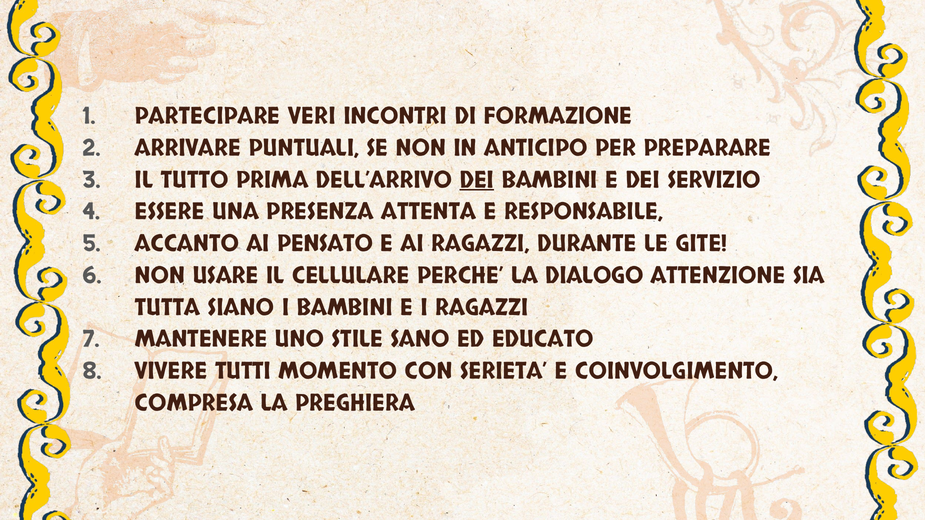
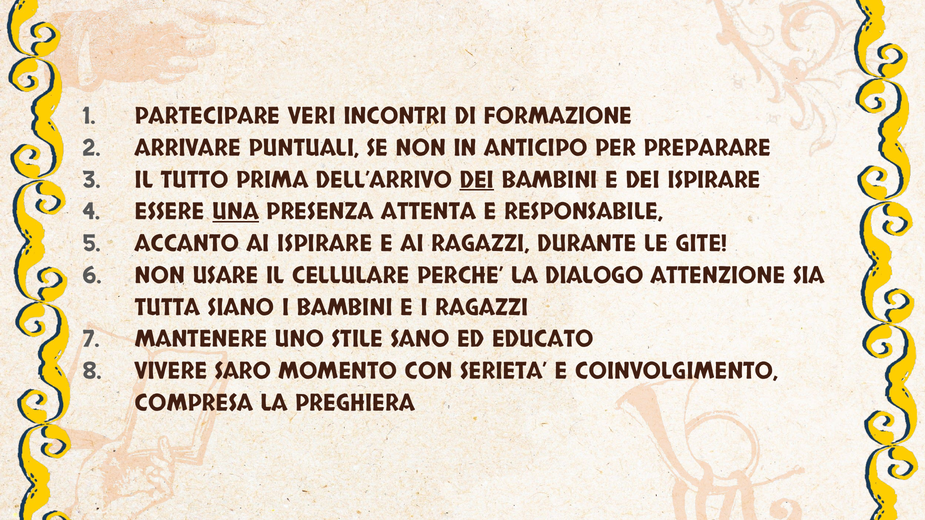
DEI SERVIZIO: SERVIZIO -> ISPIRARE
UNA underline: none -> present
AI PENSATO: PENSATO -> ISPIRARE
TUTTI: TUTTI -> SARO
